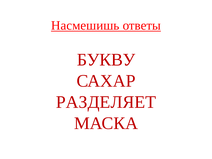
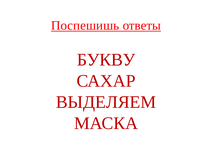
Насмешишь: Насмешишь -> Поспешишь
РАЗДЕЛЯЕТ: РАЗДЕЛЯЕТ -> ВЫДЕЛЯЕМ
